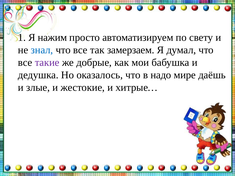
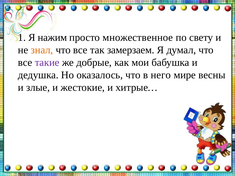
автоматизируем: автоматизируем -> множественное
знал colour: blue -> orange
надо: надо -> него
даёшь: даёшь -> весны
